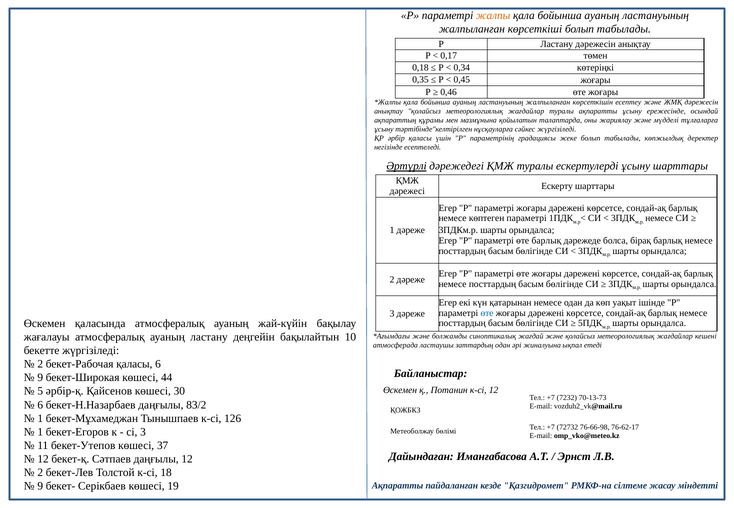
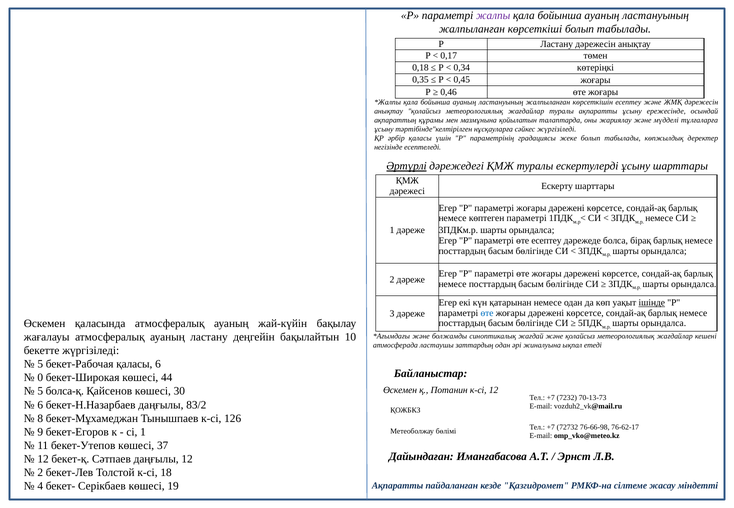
жалпы colour: orange -> purple
өте барлық: барлық -> есептеу
ішінде underline: none -> present
2 at (40, 364): 2 -> 5
9 at (40, 378): 9 -> 0
әрбір-қ: әрбір-қ -> болса-қ
1 at (40, 418): 1 -> 8
1 at (40, 432): 1 -> 9
сі 3: 3 -> 1
9 at (40, 486): 9 -> 4
